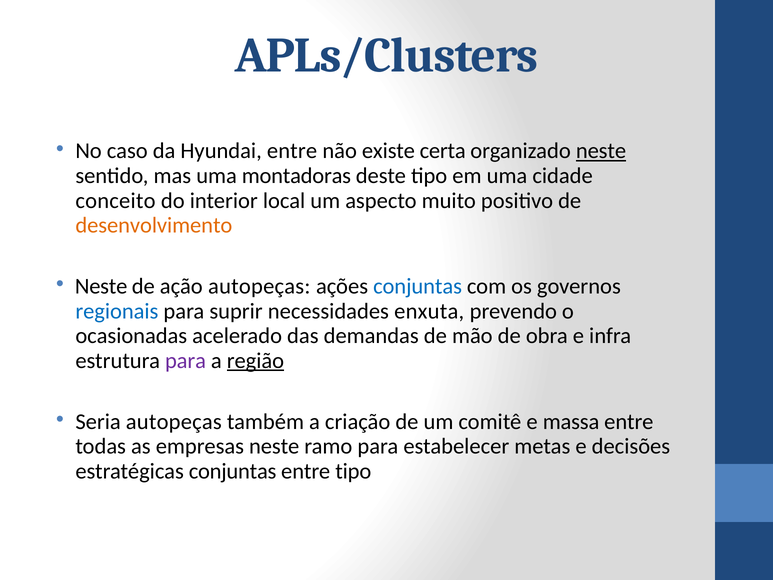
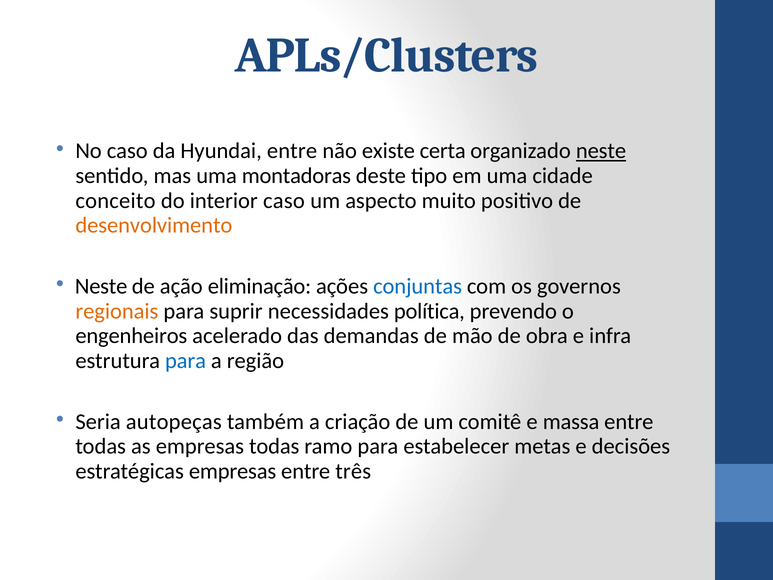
interior local: local -> caso
ação autopeças: autopeças -> eliminação
regionais colour: blue -> orange
enxuta: enxuta -> política
ocasionadas: ocasionadas -> engenheiros
para at (185, 361) colour: purple -> blue
região underline: present -> none
empresas neste: neste -> todas
estratégicas conjuntas: conjuntas -> empresas
entre tipo: tipo -> três
